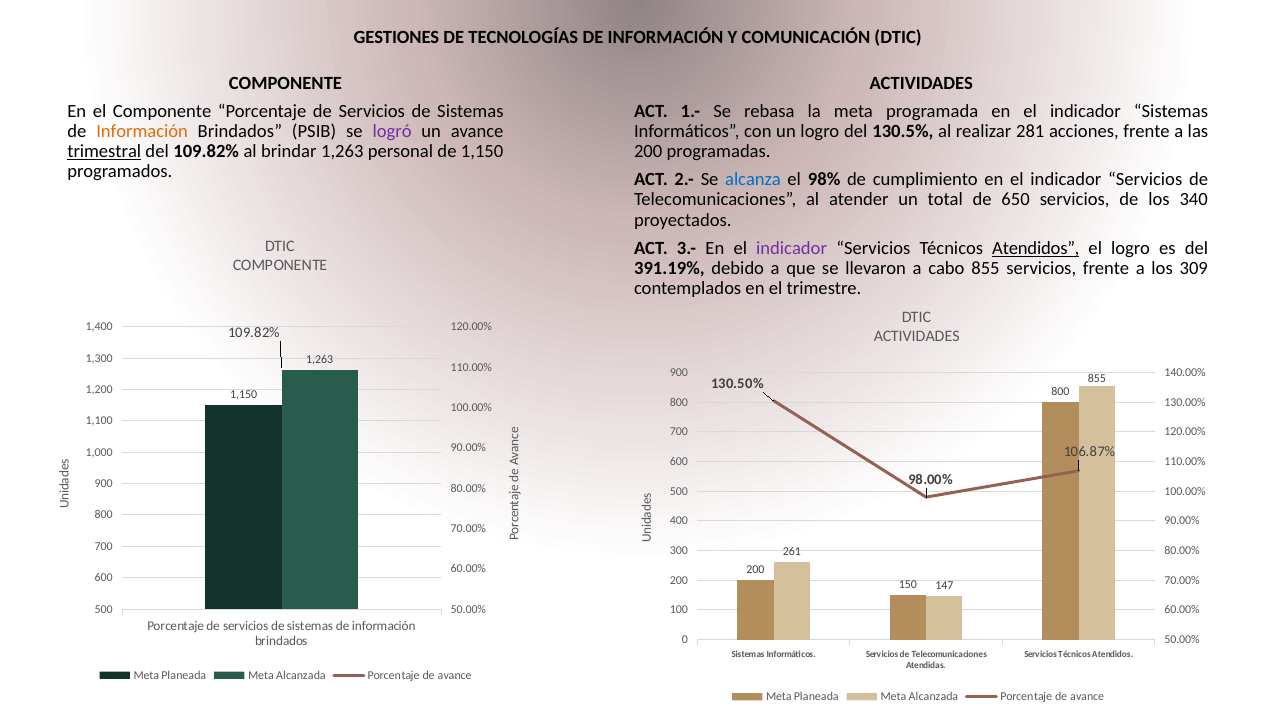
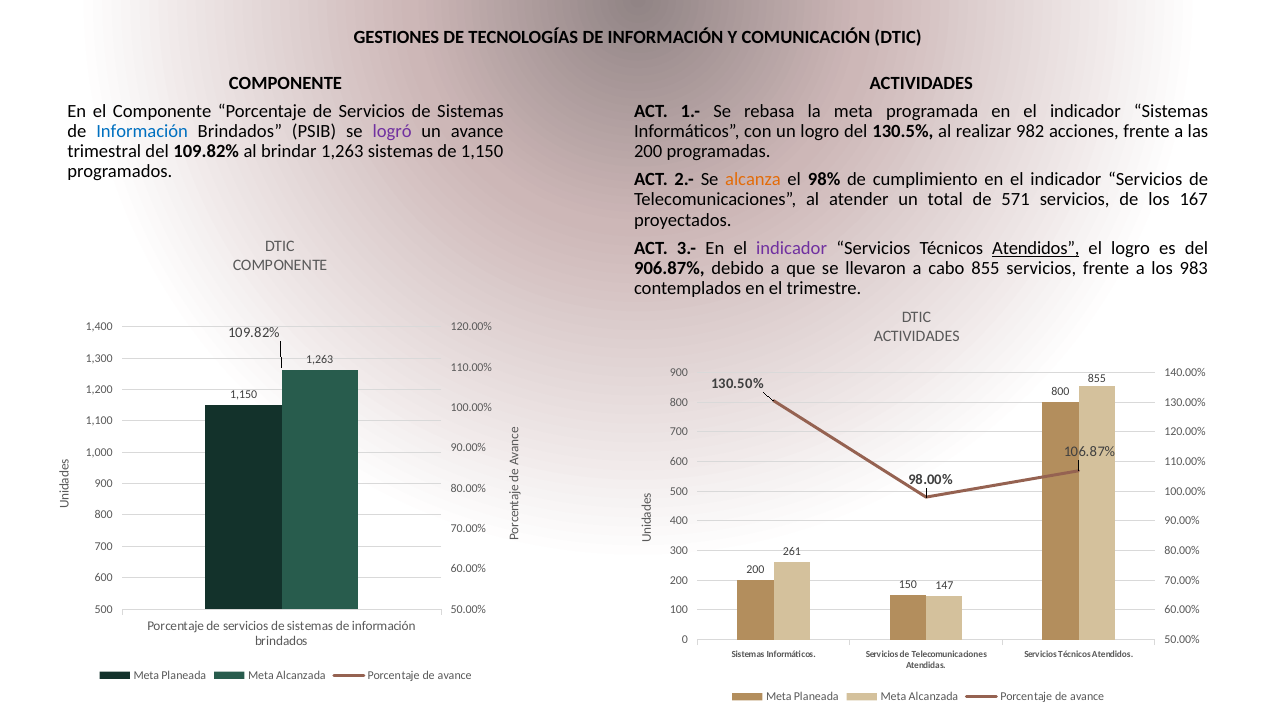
281: 281 -> 982
Información at (142, 131) colour: orange -> blue
trimestral underline: present -> none
1,263 personal: personal -> sistemas
alcanza colour: blue -> orange
650: 650 -> 571
340: 340 -> 167
391.19%: 391.19% -> 906.87%
309: 309 -> 983
